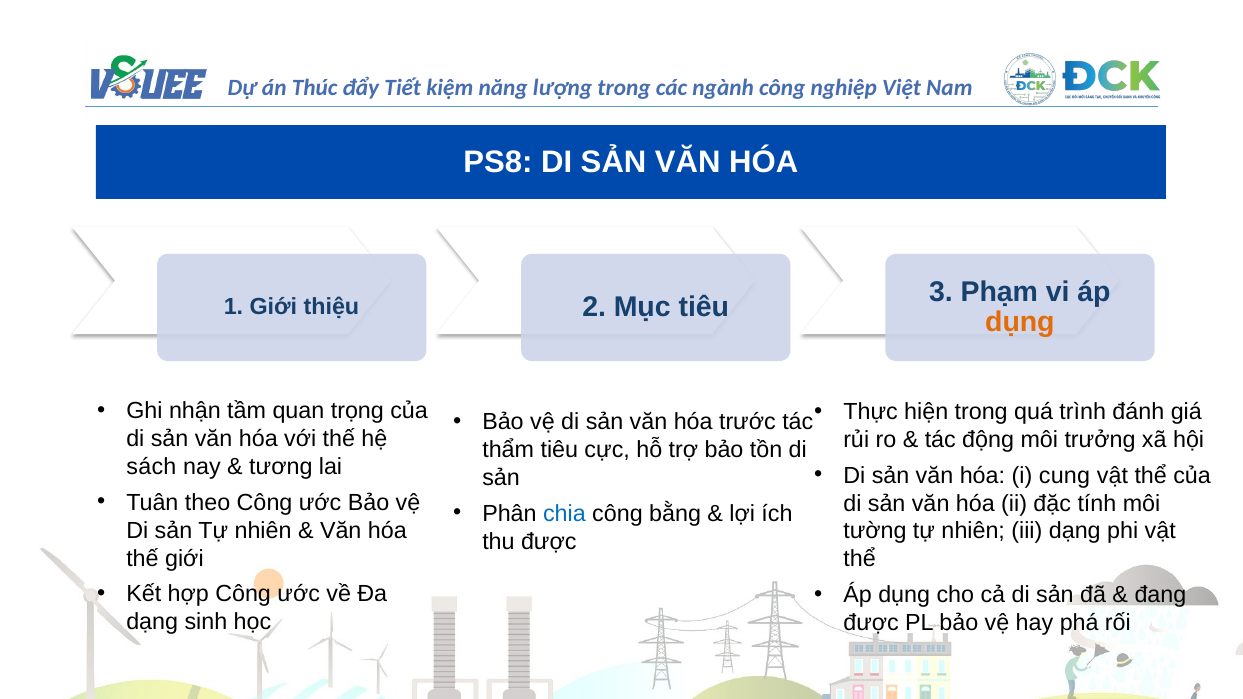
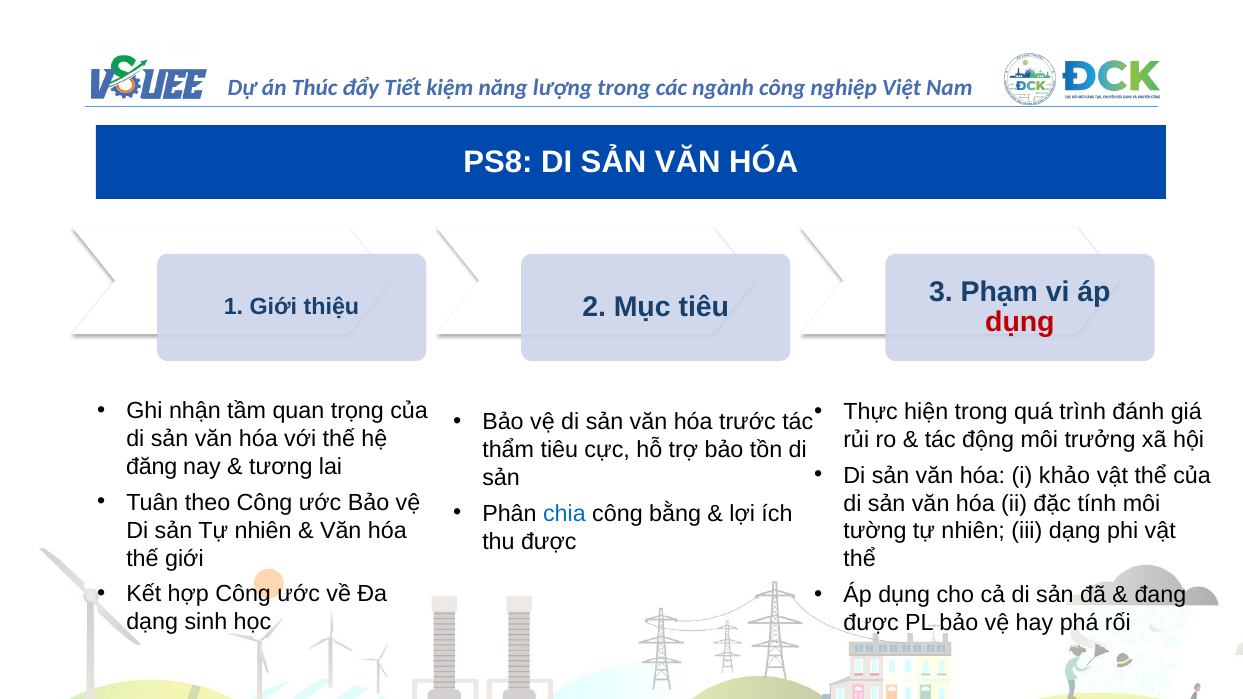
dụng at (1020, 323) colour: orange -> red
sách: sách -> đăng
cung: cung -> khảo
